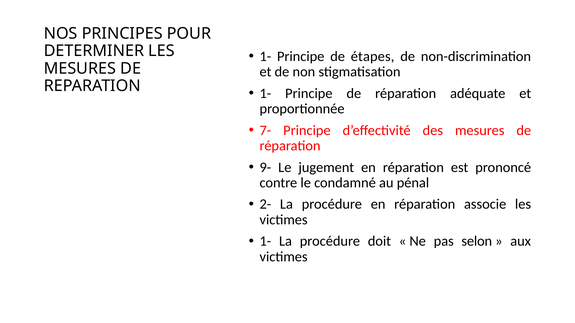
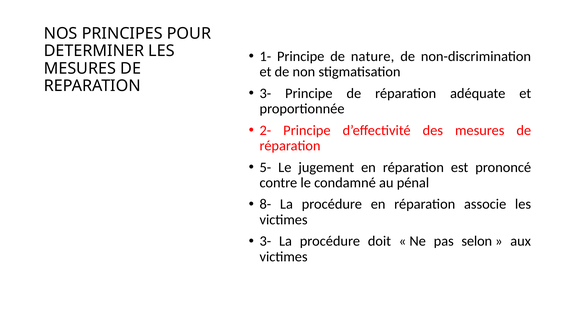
étapes: étapes -> nature
1- at (265, 93): 1- -> 3-
7-: 7- -> 2-
9-: 9- -> 5-
2-: 2- -> 8-
1- at (265, 242): 1- -> 3-
